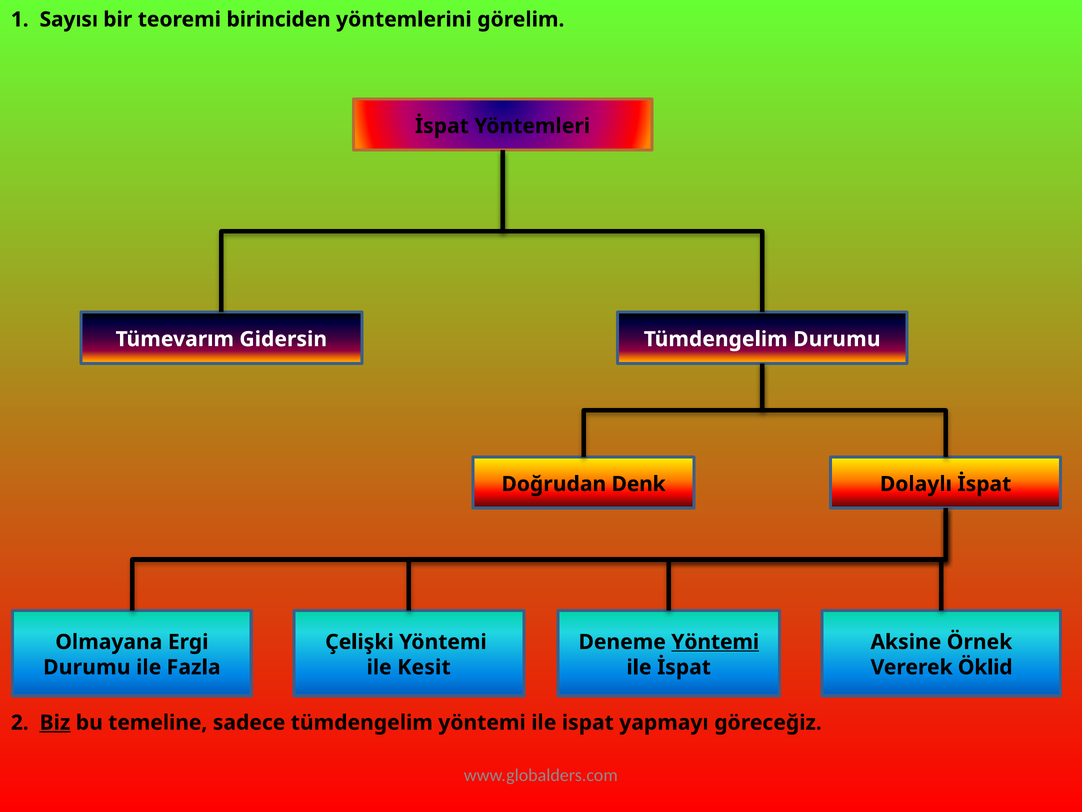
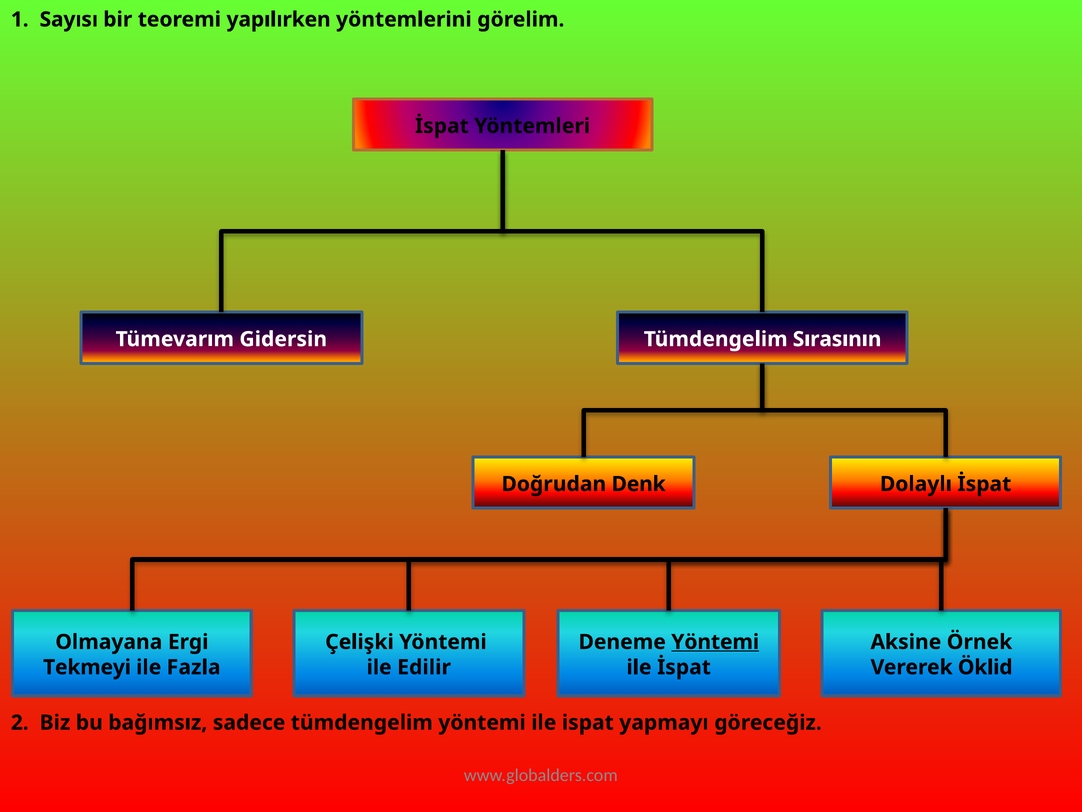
birinciden: birinciden -> yapılırken
Tümdengelim Durumu: Durumu -> Sırasının
Durumu at (87, 667): Durumu -> Tekmeyi
Kesit: Kesit -> Edilir
Biz underline: present -> none
temeline: temeline -> bağımsız
